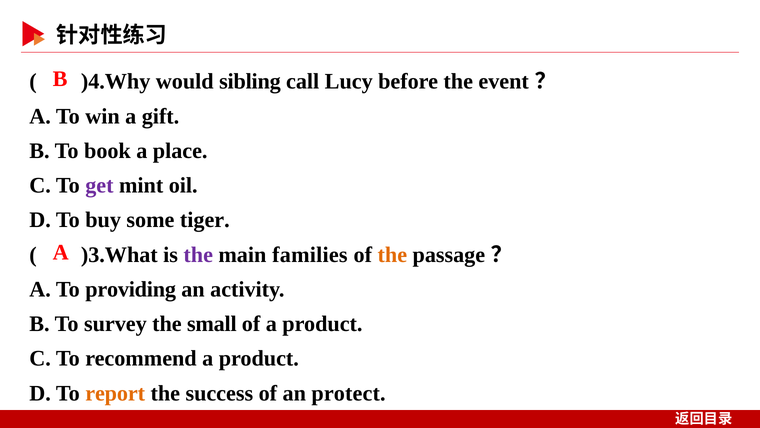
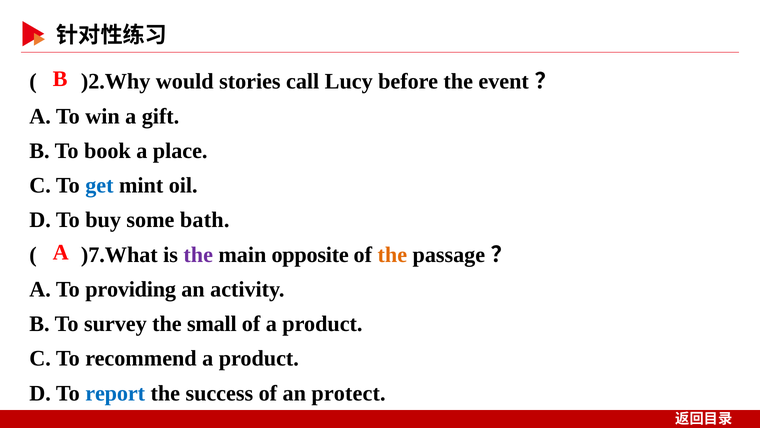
)4.Why: )4.Why -> )2.Why
sibling: sibling -> stories
get colour: purple -> blue
tiger: tiger -> bath
)3.What: )3.What -> )7.What
families: families -> opposite
report colour: orange -> blue
